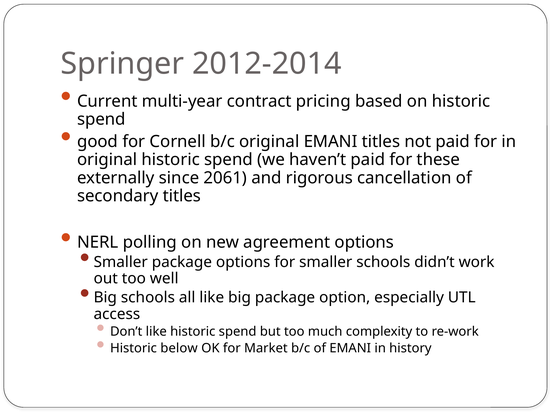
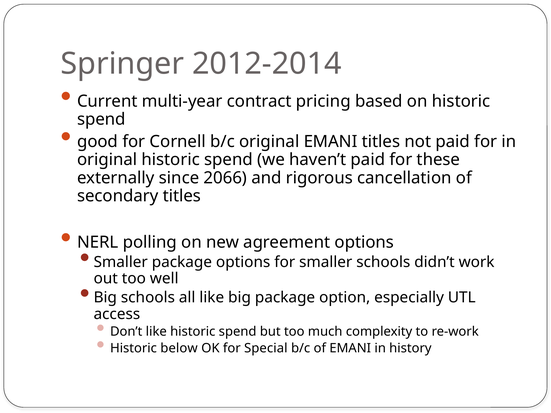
2061: 2061 -> 2066
Market: Market -> Special
